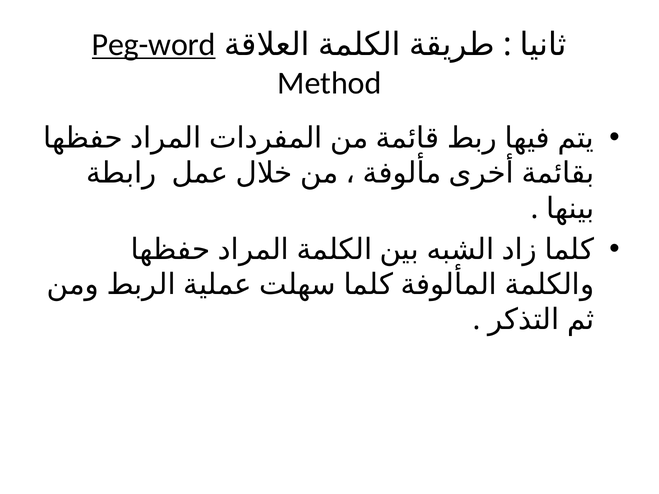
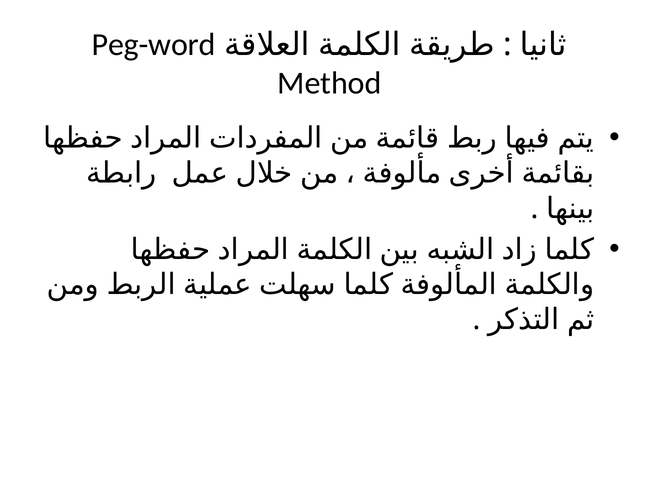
Peg-word underline: present -> none
